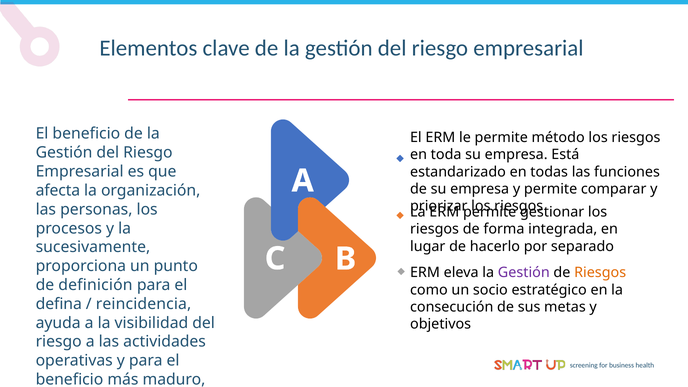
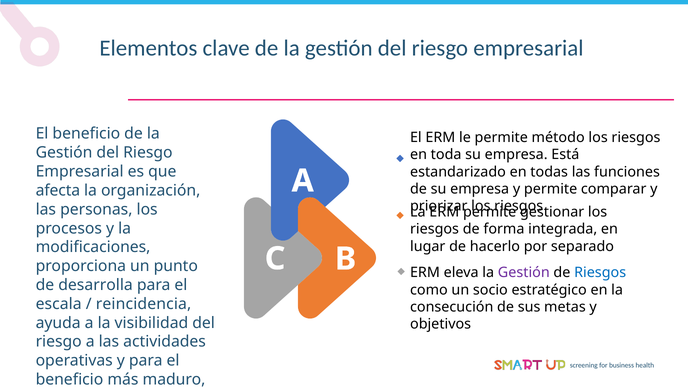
sucesivamente: sucesivamente -> modificaciones
Riesgos at (600, 273) colour: orange -> blue
definición: definición -> desarrolla
defina: defina -> escala
